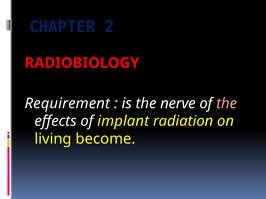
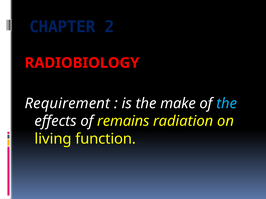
nerve: nerve -> make
the at (227, 104) colour: pink -> light blue
implant: implant -> remains
become: become -> function
